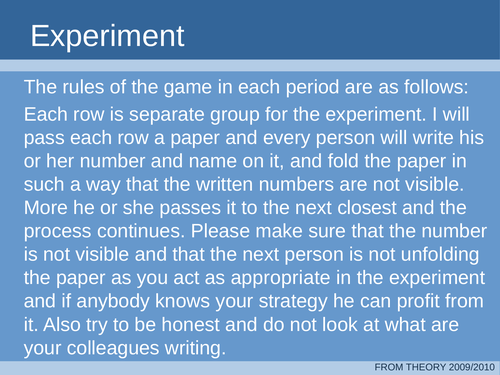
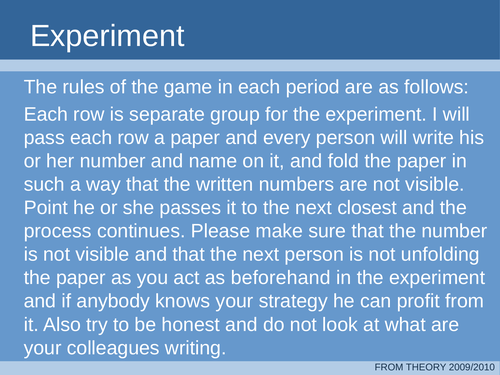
More: More -> Point
appropriate: appropriate -> beforehand
